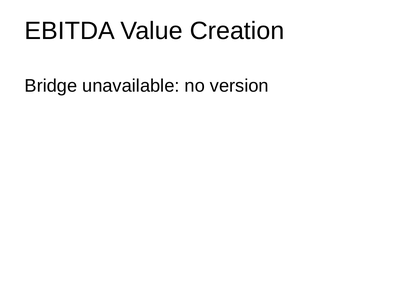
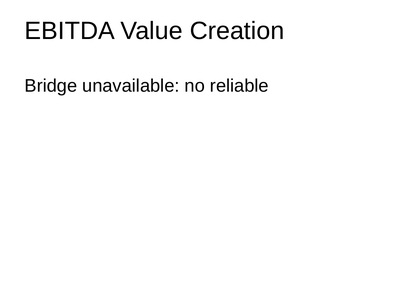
version: version -> reliable
